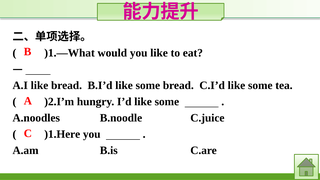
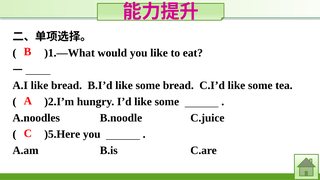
)1.Here: )1.Here -> )5.Here
